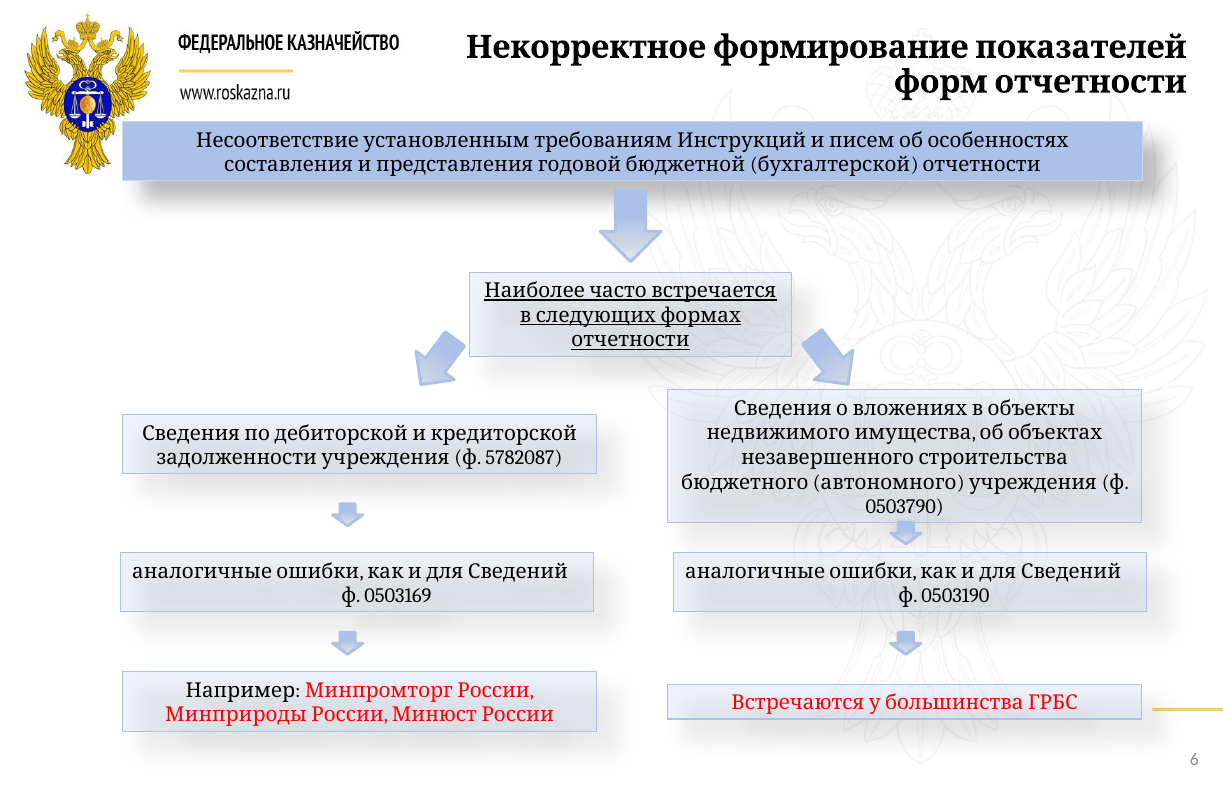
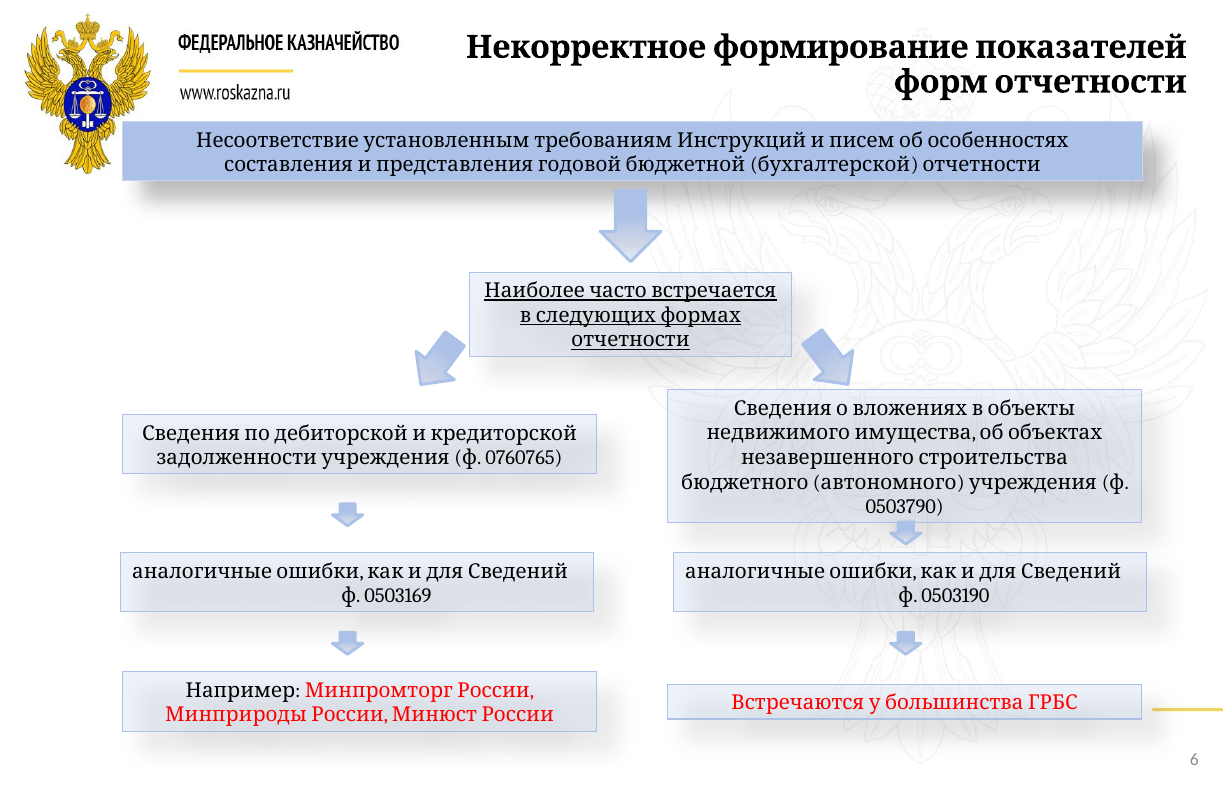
5782087: 5782087 -> 0760765
